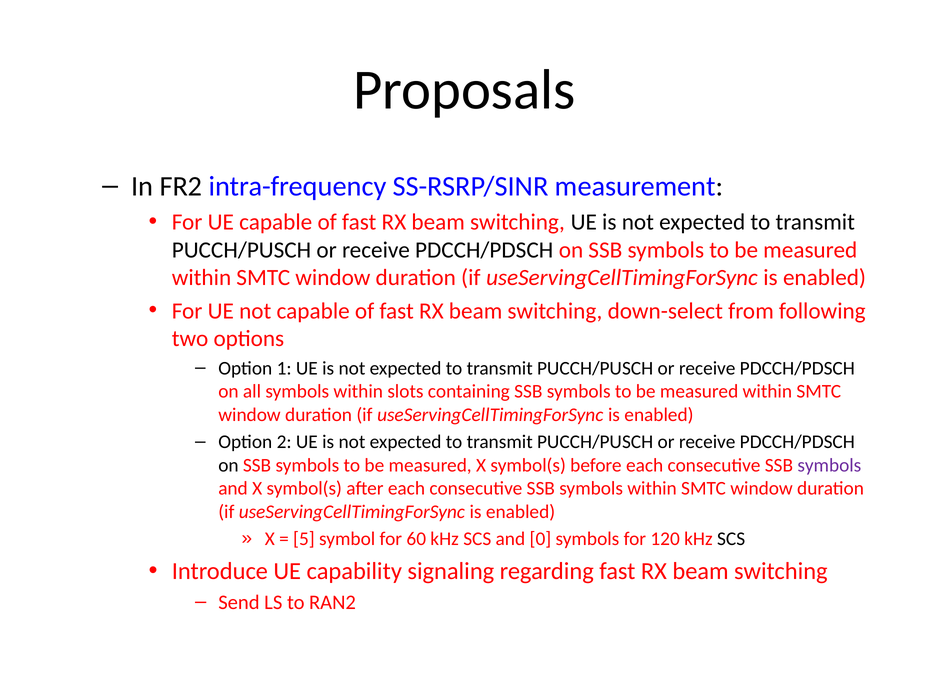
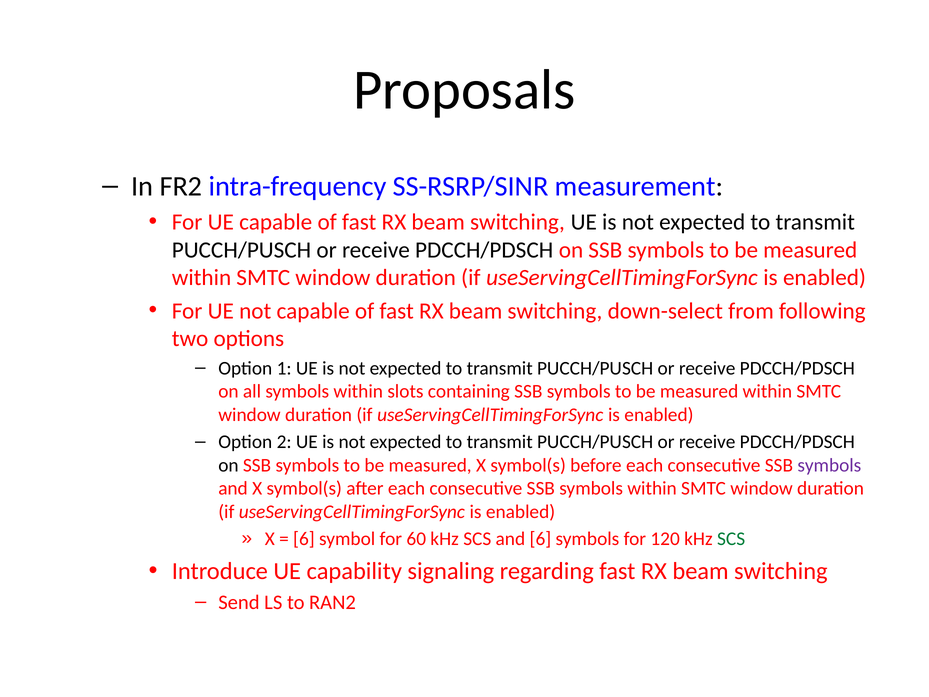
5 at (304, 539): 5 -> 6
and 0: 0 -> 6
SCS at (731, 539) colour: black -> green
